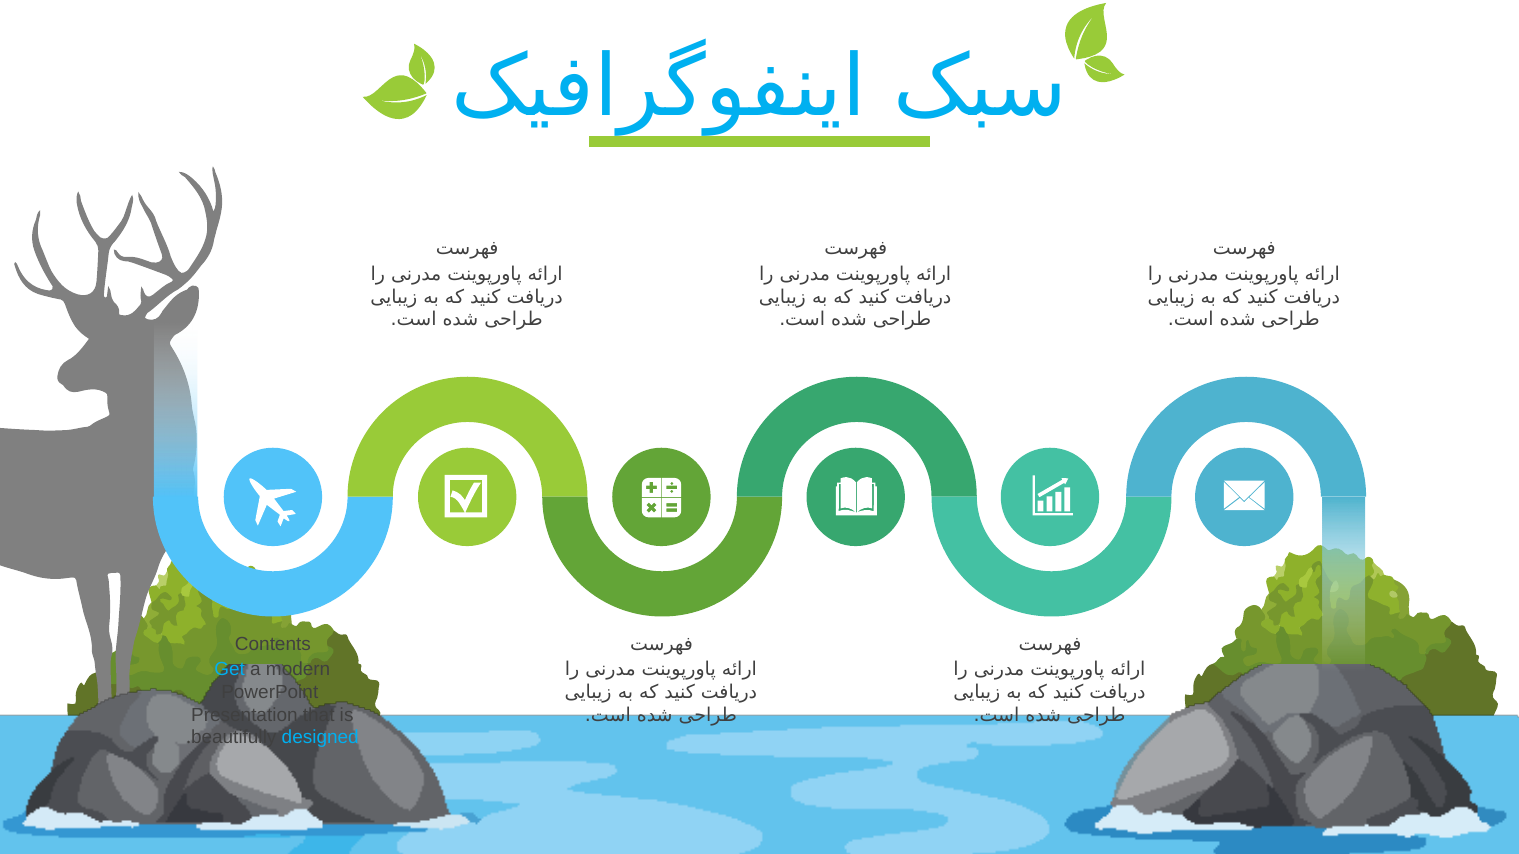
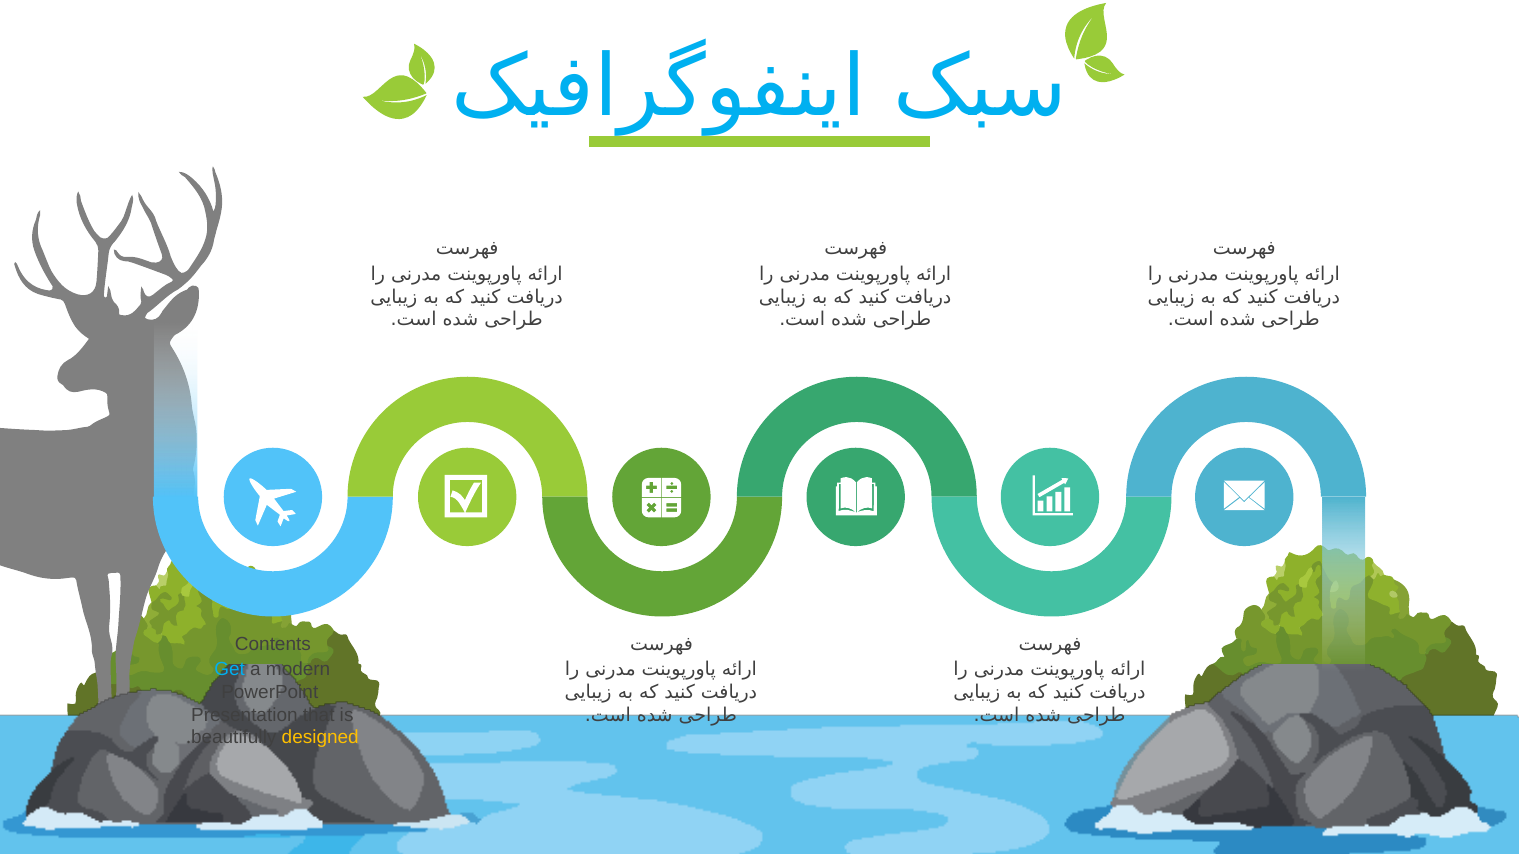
designed colour: light blue -> yellow
